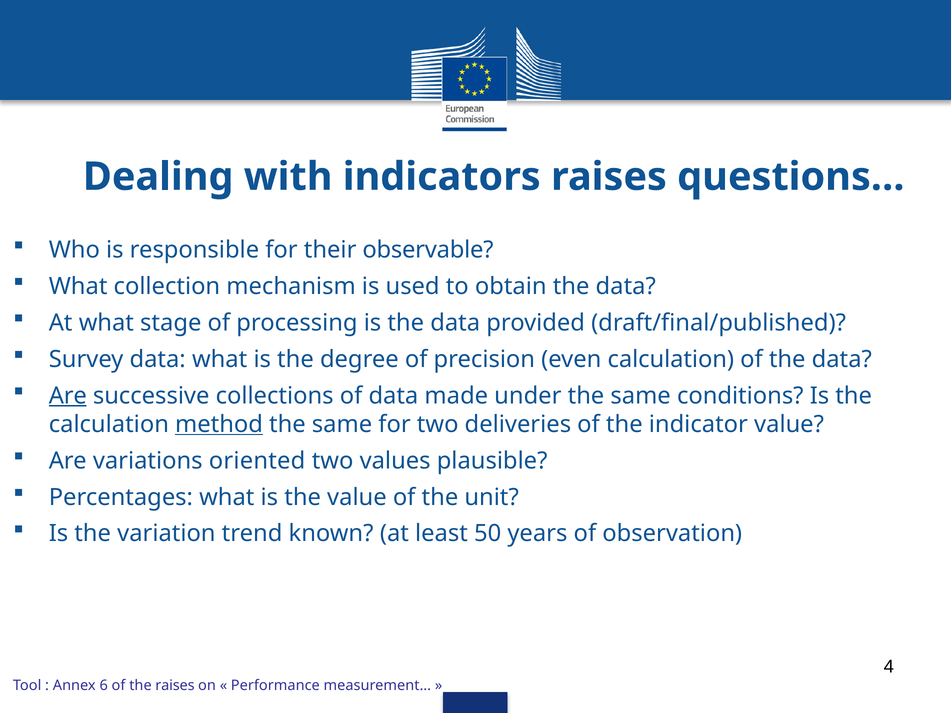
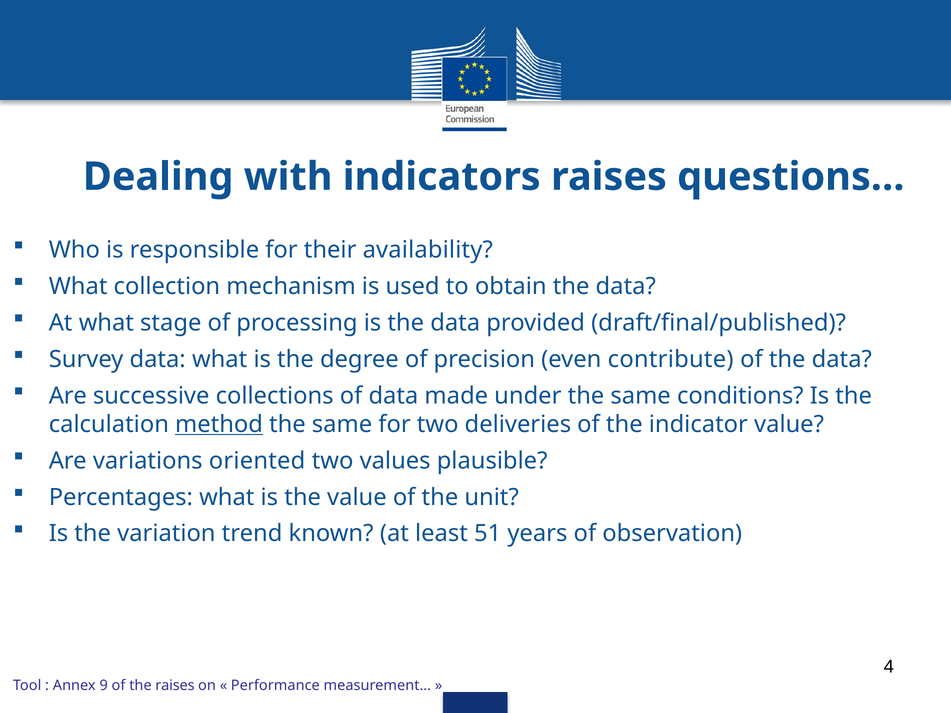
observable: observable -> availability
even calculation: calculation -> contribute
Are at (68, 396) underline: present -> none
50: 50 -> 51
6: 6 -> 9
